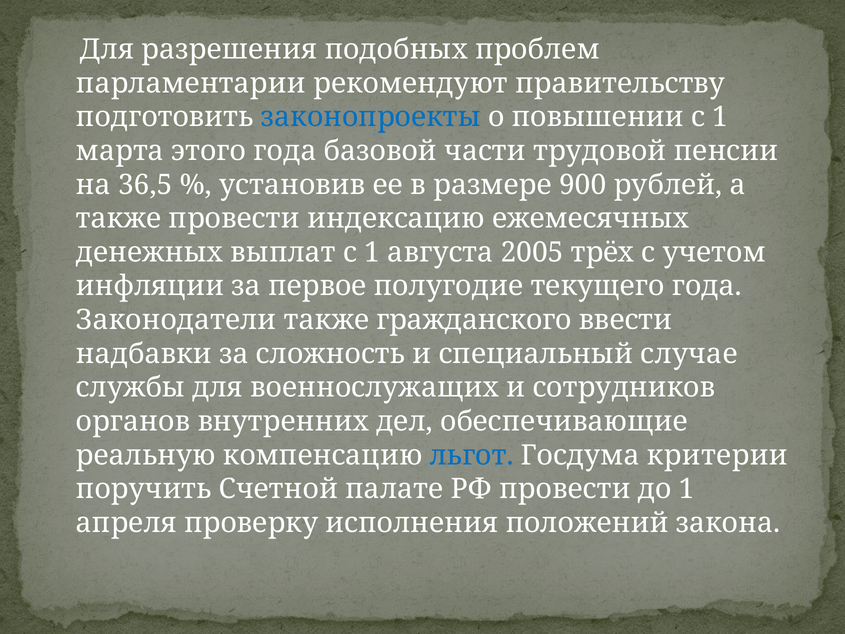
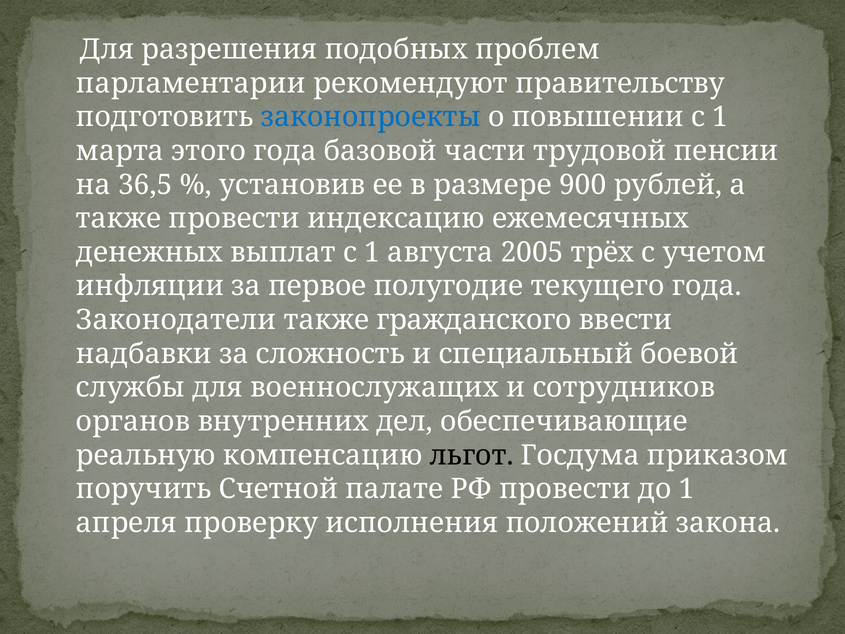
случае: случае -> боевой
льгот colour: blue -> black
критерии: критерии -> приказом
